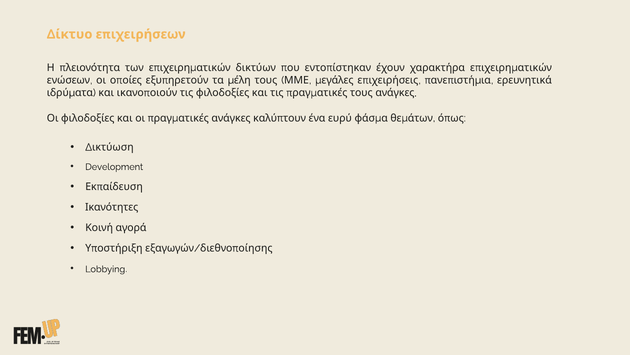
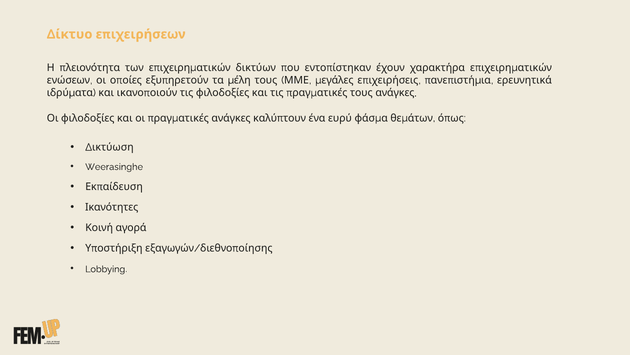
Development: Development -> Weerasinghe
